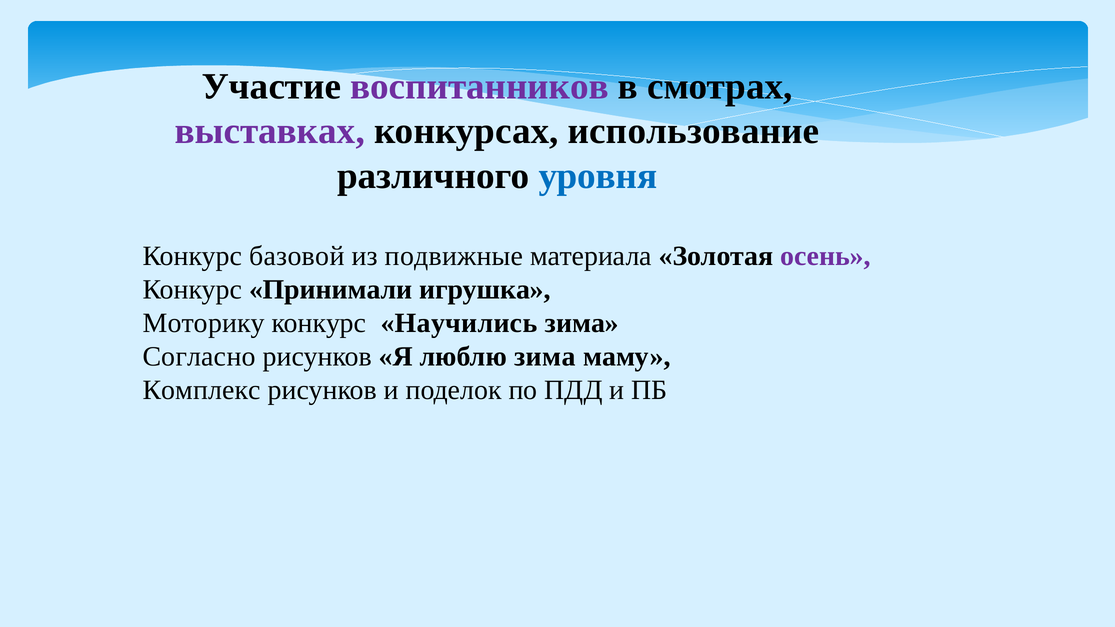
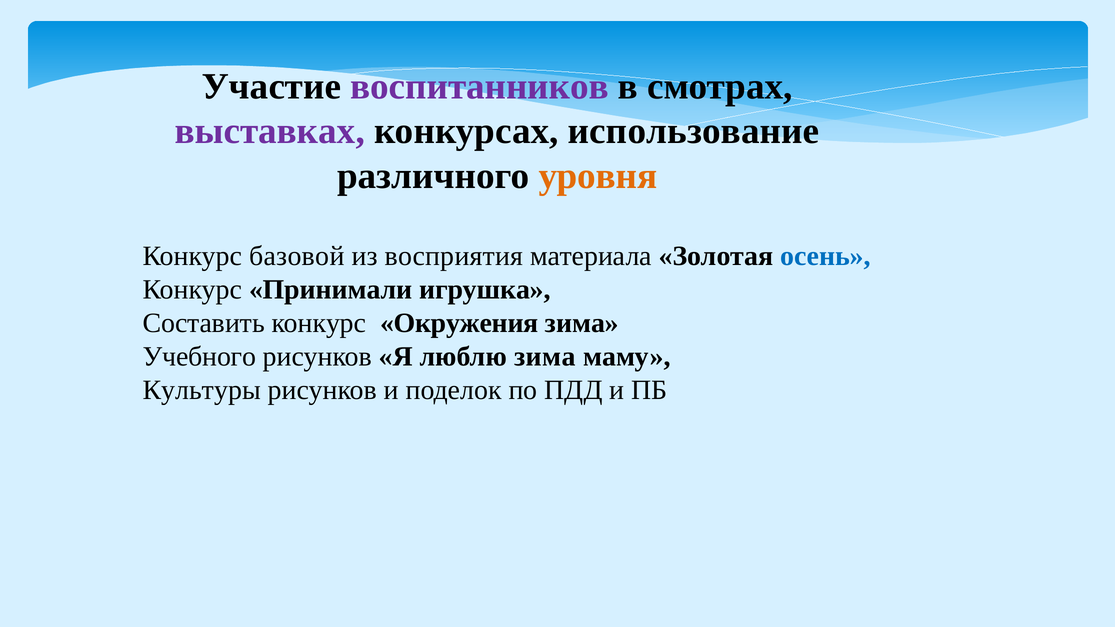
уровня colour: blue -> orange
подвижные: подвижные -> восприятия
осень colour: purple -> blue
Моторику: Моторику -> Составить
Научились: Научились -> Окружения
Согласно: Согласно -> Учебного
Комплекс: Комплекс -> Культуры
